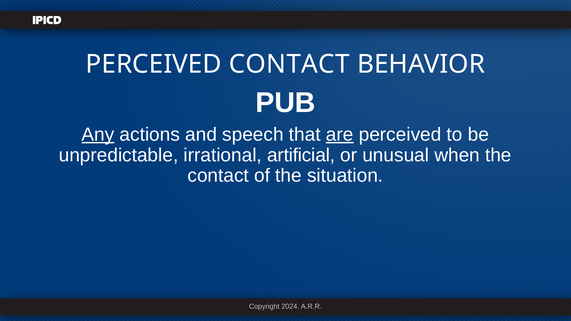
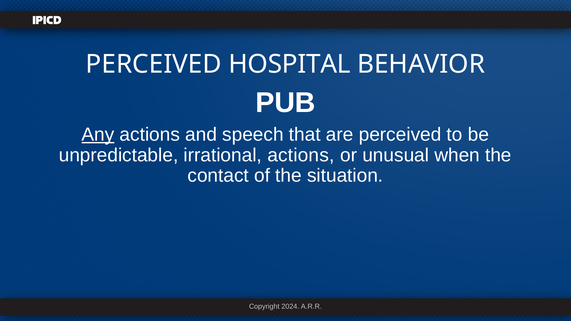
PERCEIVED CONTACT: CONTACT -> HOSPITAL
are underline: present -> none
irrational artificial: artificial -> actions
